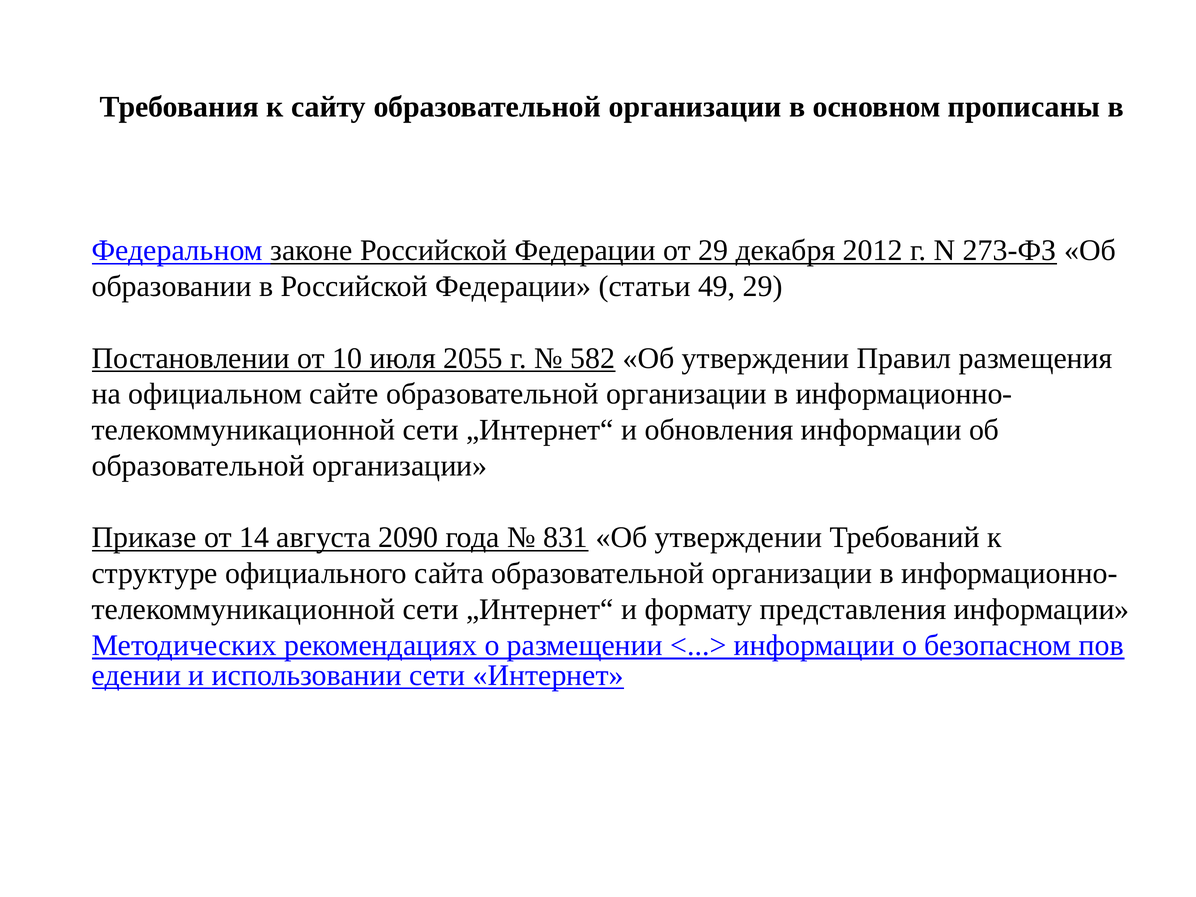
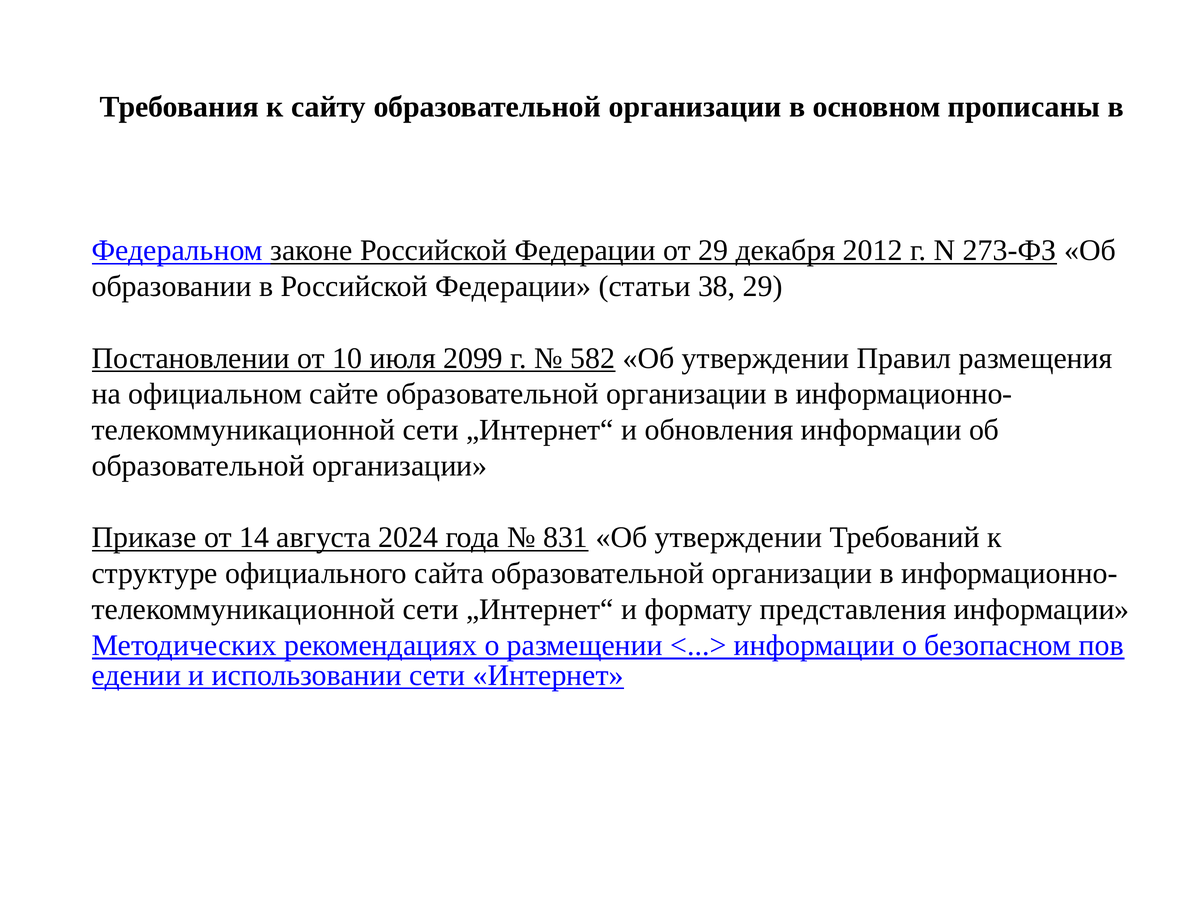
49: 49 -> 38
2055: 2055 -> 2099
2090: 2090 -> 2024
